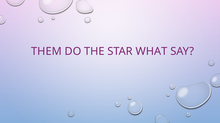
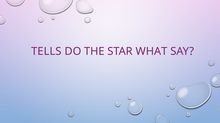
THEM: THEM -> TELLS
